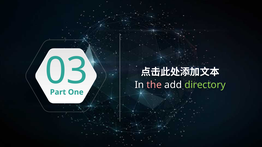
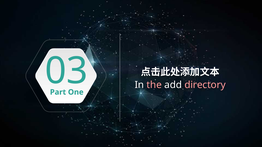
directory colour: light green -> pink
